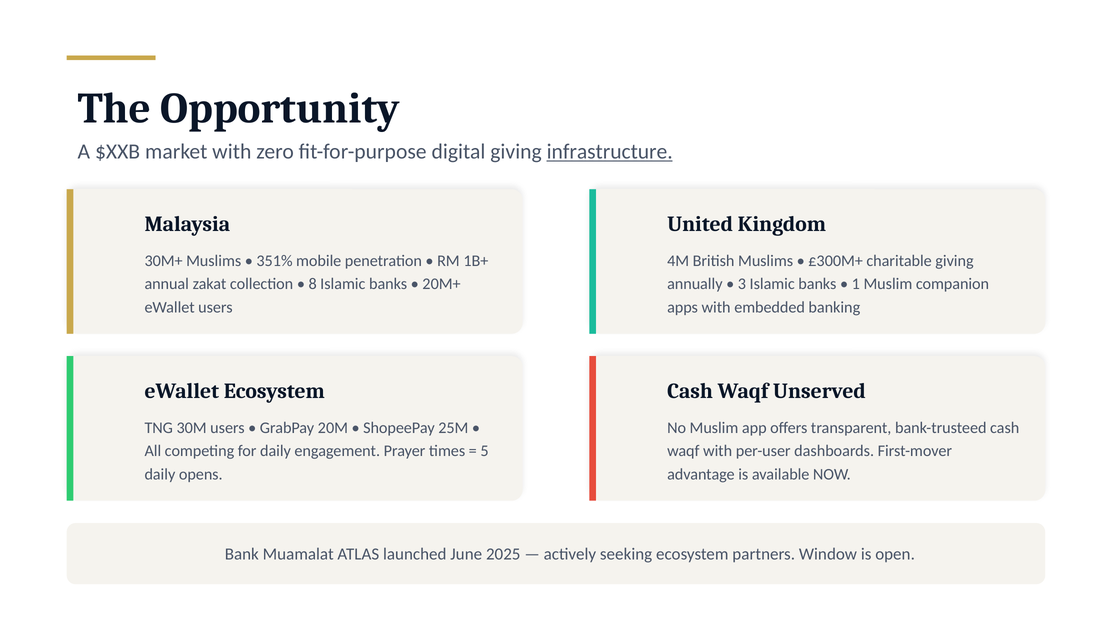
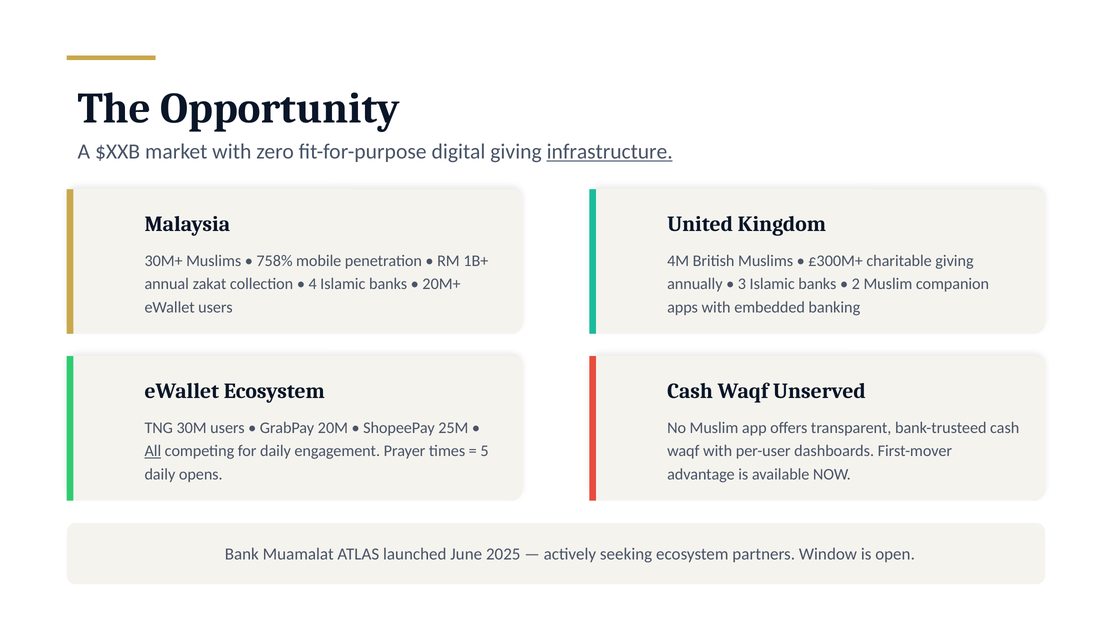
351%: 351% -> 758%
8: 8 -> 4
1: 1 -> 2
All underline: none -> present
